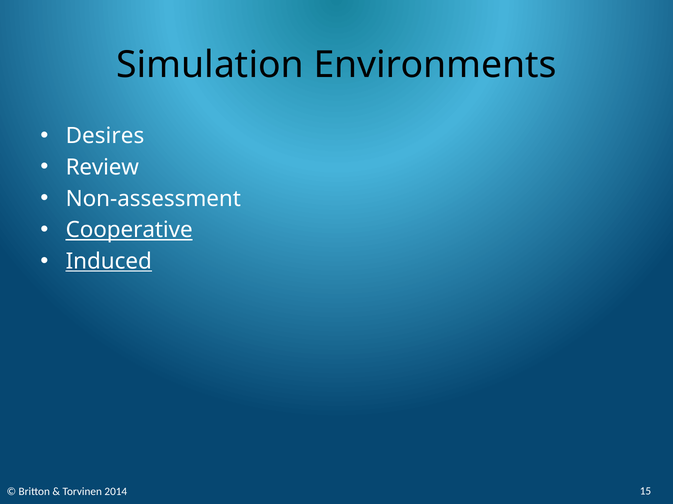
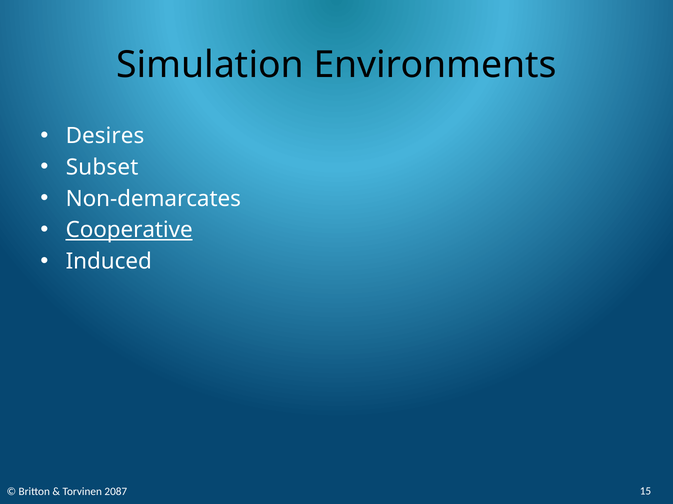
Review: Review -> Subset
Non-assessment: Non-assessment -> Non-demarcates
Induced underline: present -> none
2014: 2014 -> 2087
